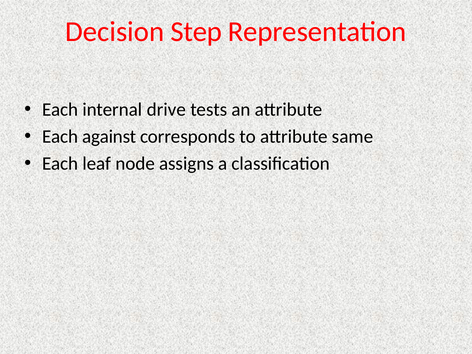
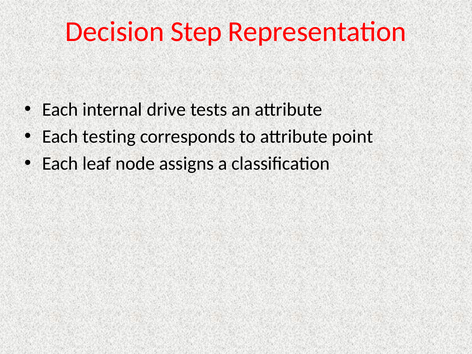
against: against -> testing
same: same -> point
